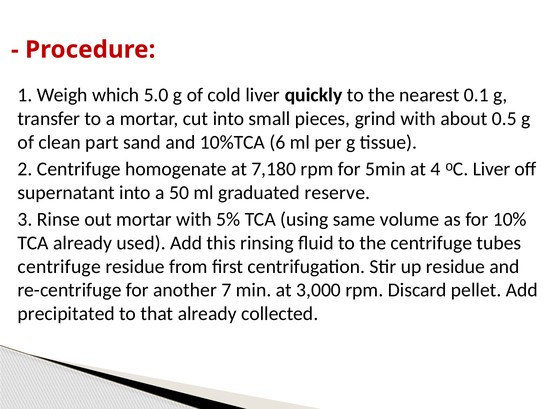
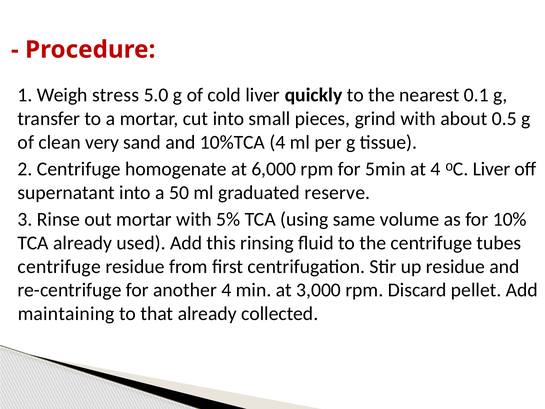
which: which -> stress
part: part -> very
10%TCA 6: 6 -> 4
7,180: 7,180 -> 6,000
another 7: 7 -> 4
precipitated: precipitated -> maintaining
